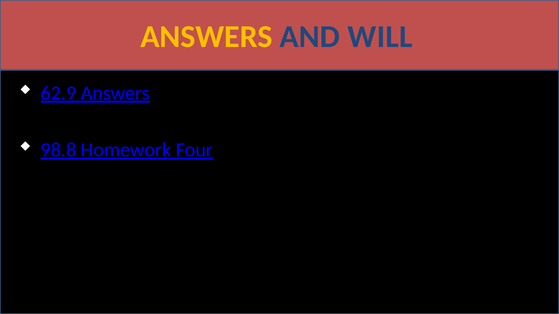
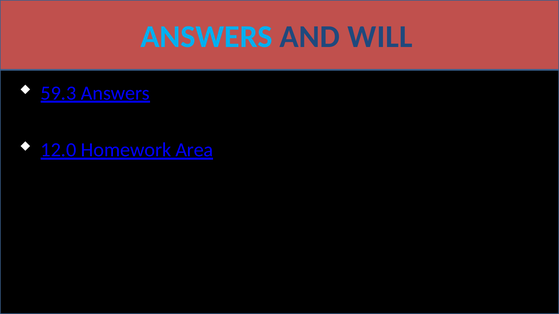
ANSWERS at (206, 37) colour: yellow -> light blue
62.9: 62.9 -> 59.3
98.8: 98.8 -> 12.0
Four: Four -> Area
